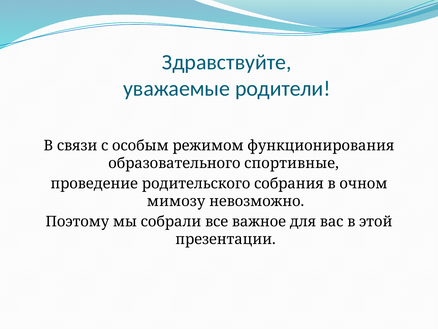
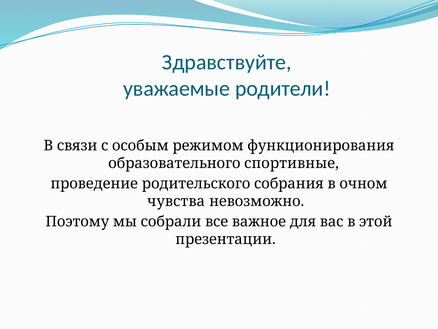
мимозу: мимозу -> чувства
